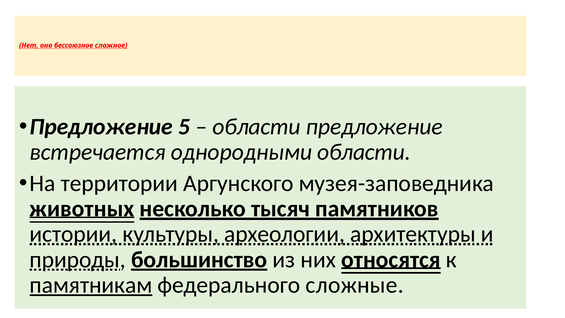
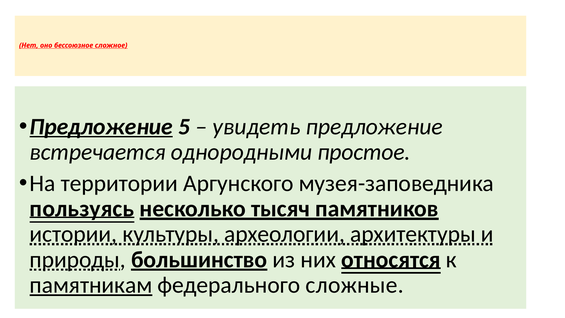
Предложение at (101, 126) underline: none -> present
области at (257, 126): области -> увидеть
однородными области: области -> простое
животных: животных -> пользуясь
